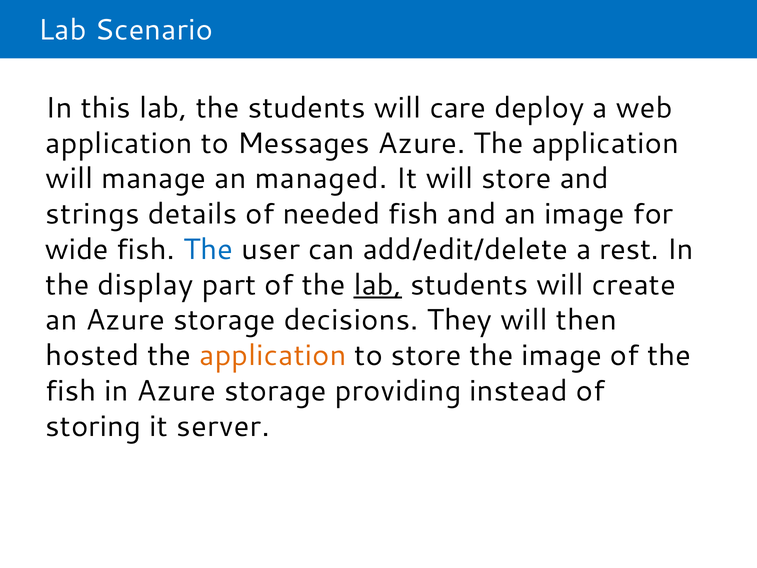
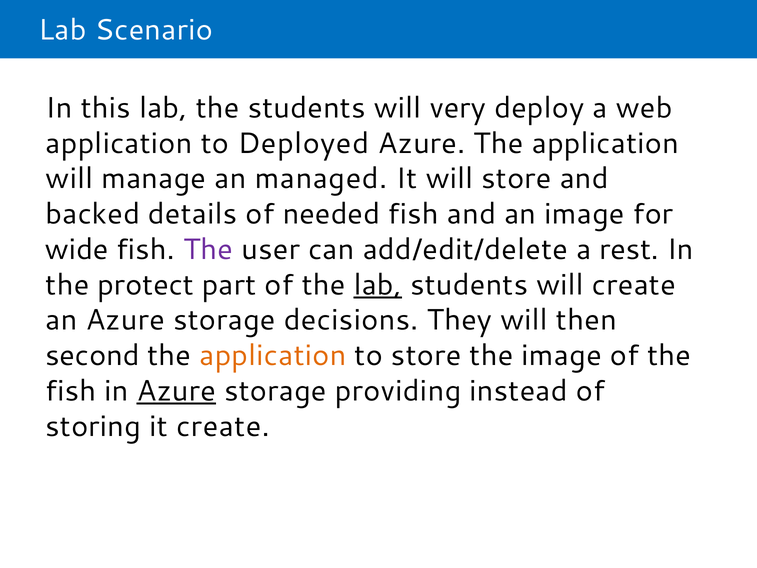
care: care -> very
Messages: Messages -> Deployed
strings: strings -> backed
The at (208, 249) colour: blue -> purple
display: display -> protect
hosted: hosted -> second
Azure at (176, 391) underline: none -> present
it server: server -> create
